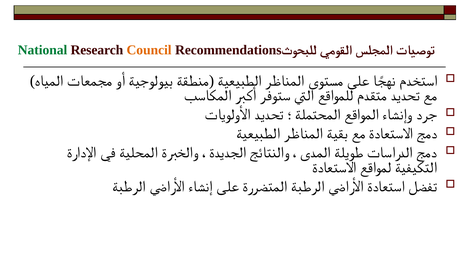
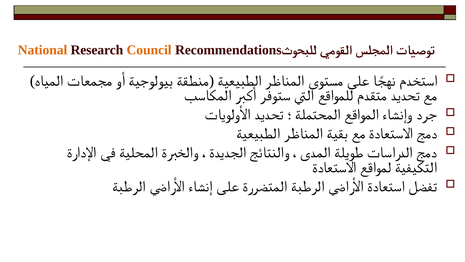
National colour: green -> orange
